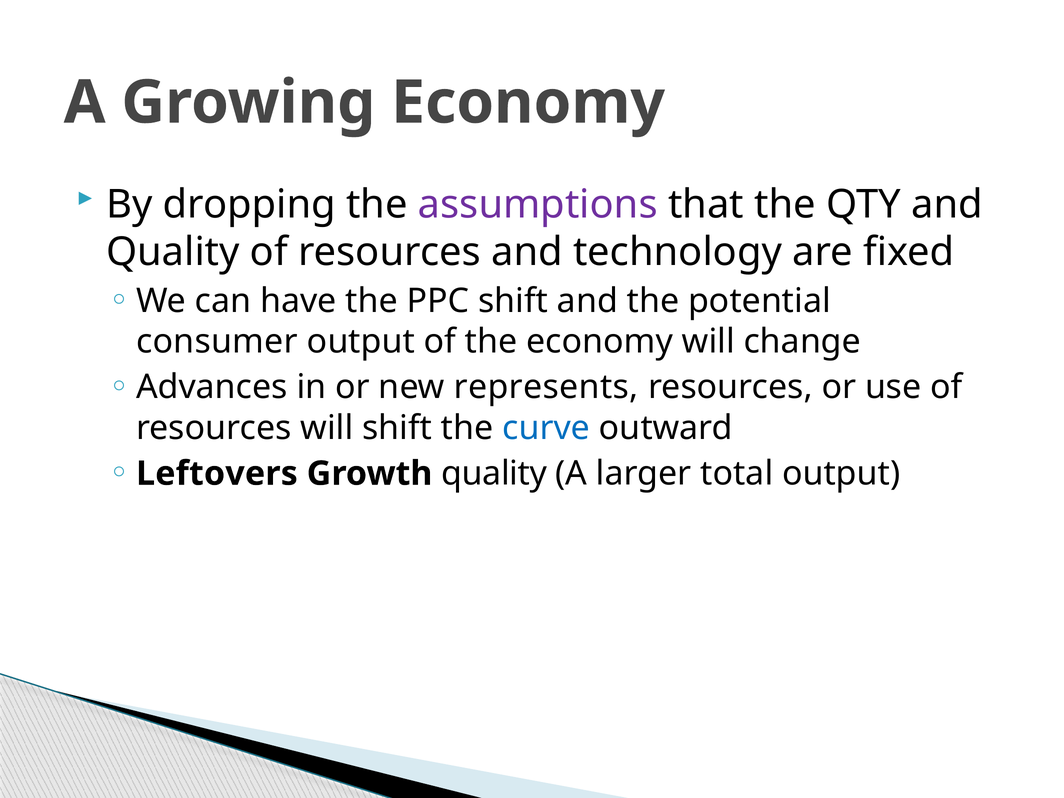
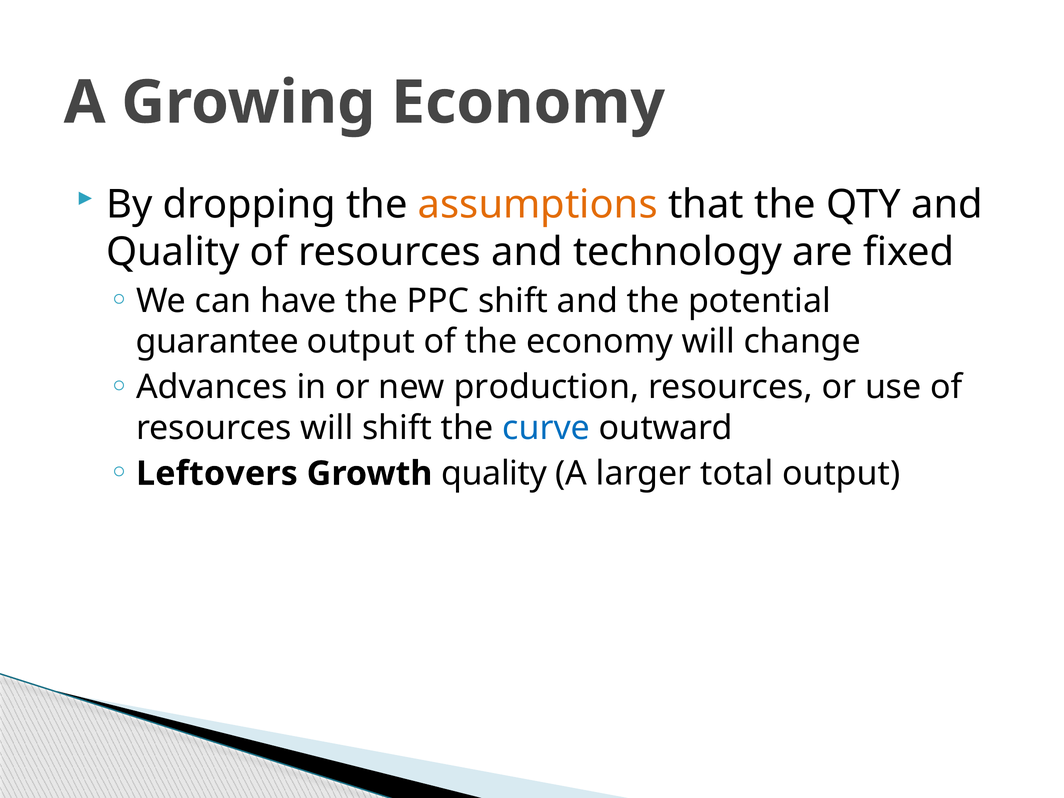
assumptions colour: purple -> orange
consumer: consumer -> guarantee
represents: represents -> production
